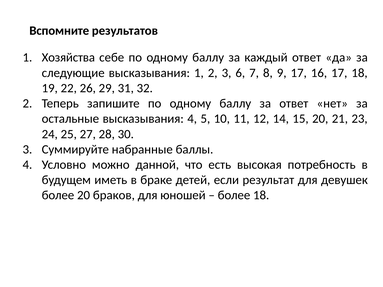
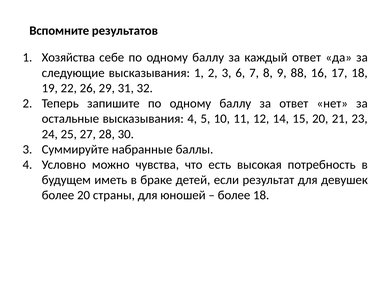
9 17: 17 -> 88
данной: данной -> чувства
браков: браков -> страны
